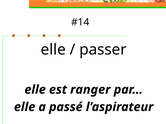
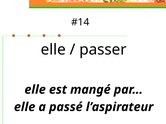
ranger: ranger -> mangé
